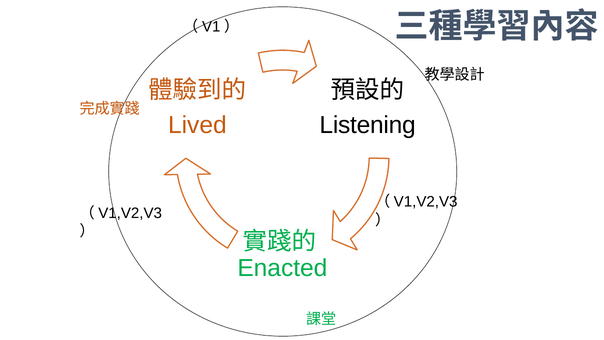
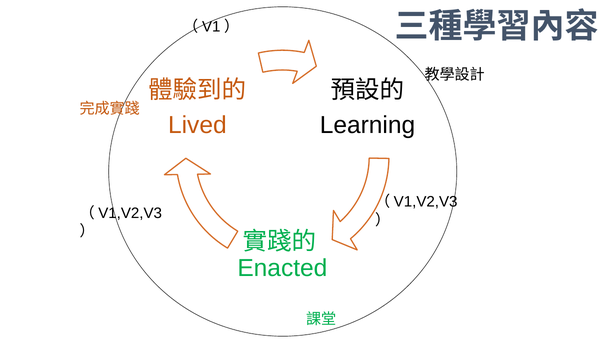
Listening: Listening -> Learning
